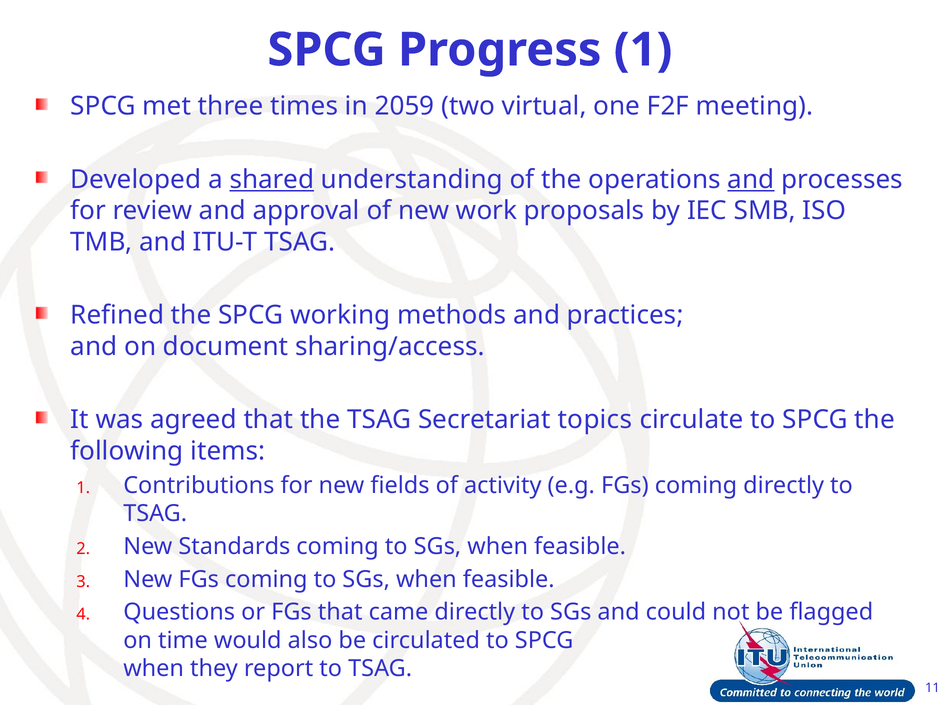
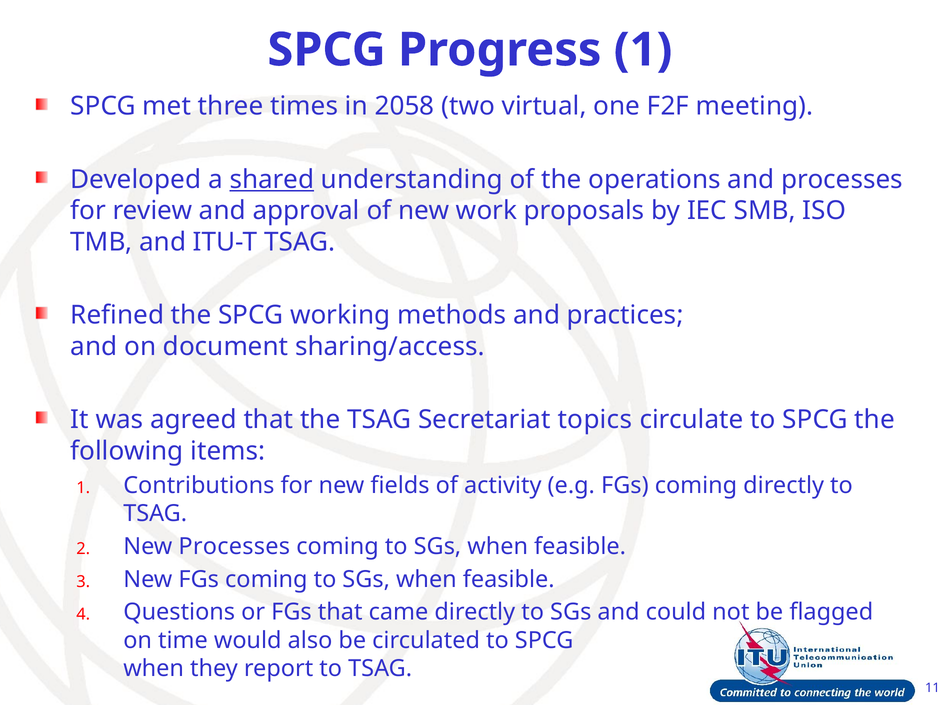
2059: 2059 -> 2058
and at (751, 179) underline: present -> none
New Standards: Standards -> Processes
